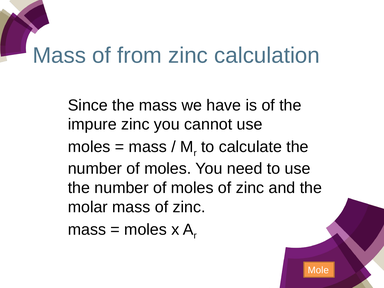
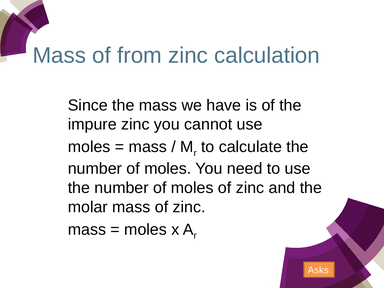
Mole: Mole -> Asks
